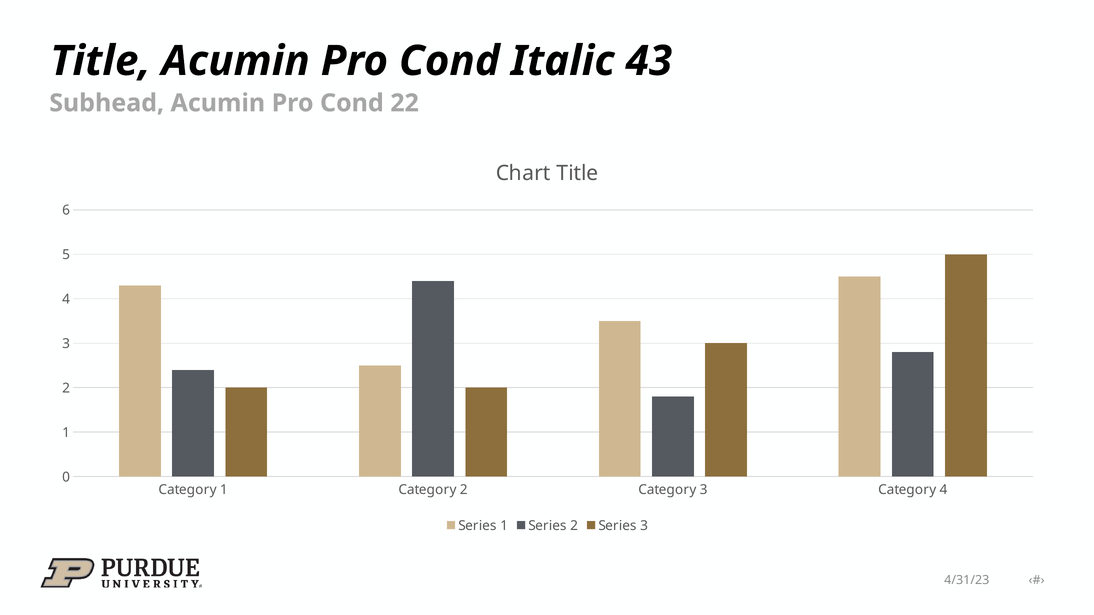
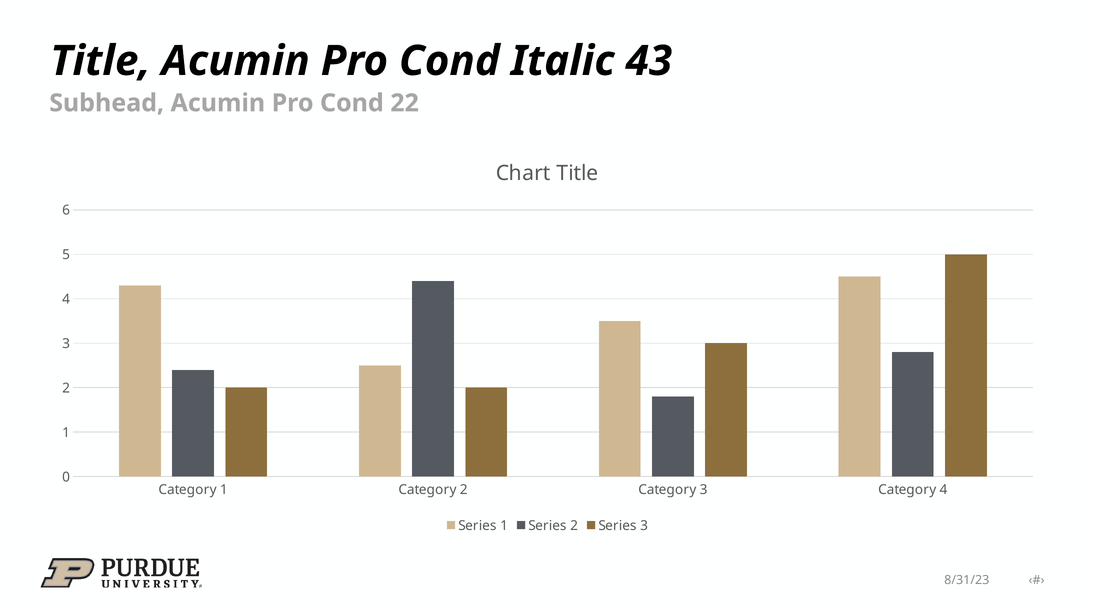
4/31/23: 4/31/23 -> 8/31/23
